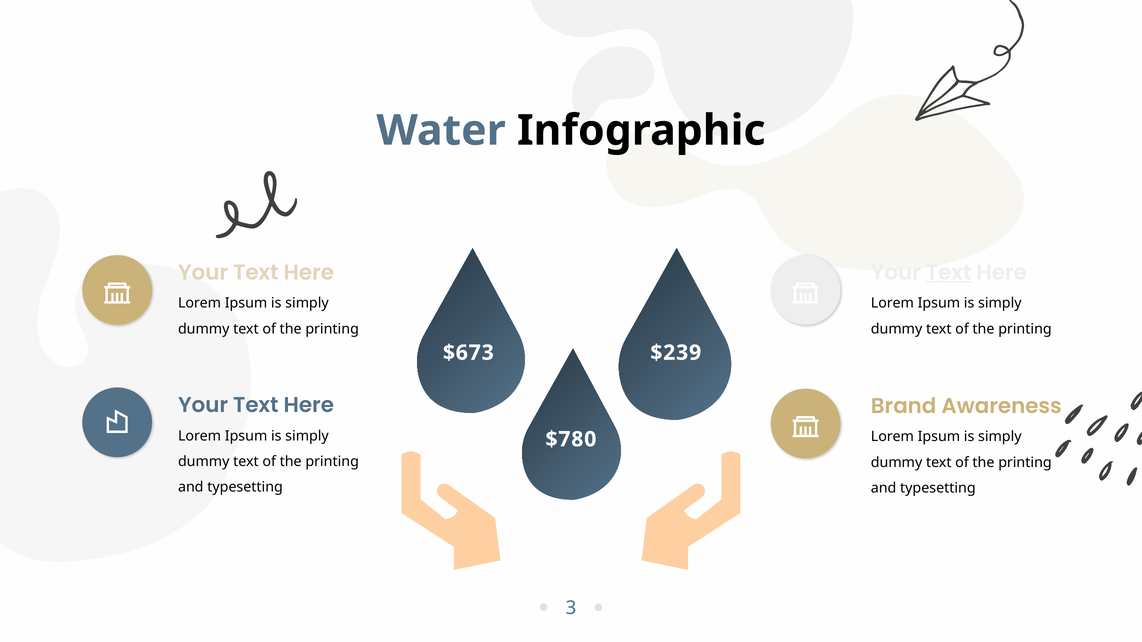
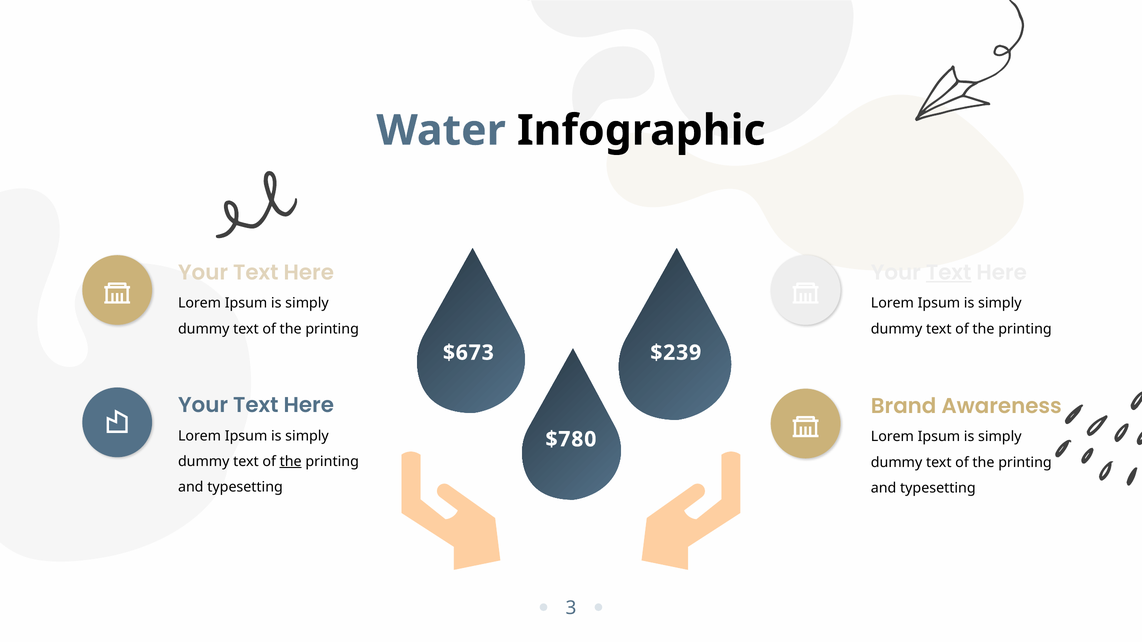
the at (291, 462) underline: none -> present
